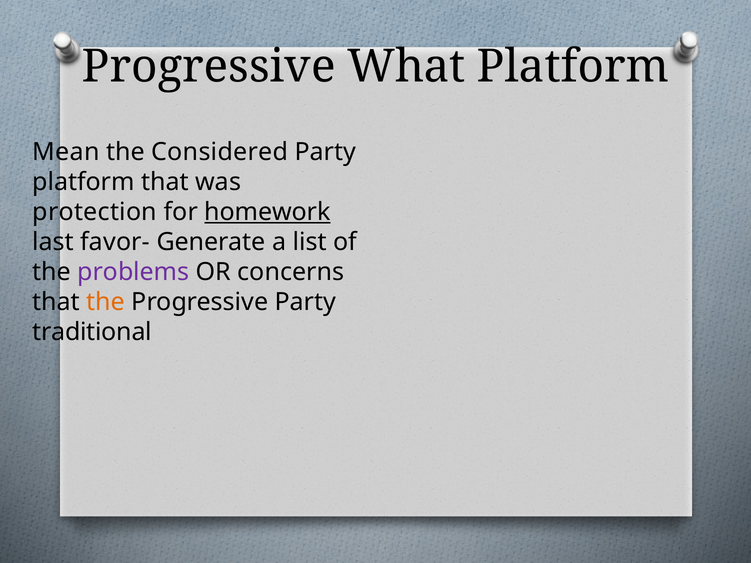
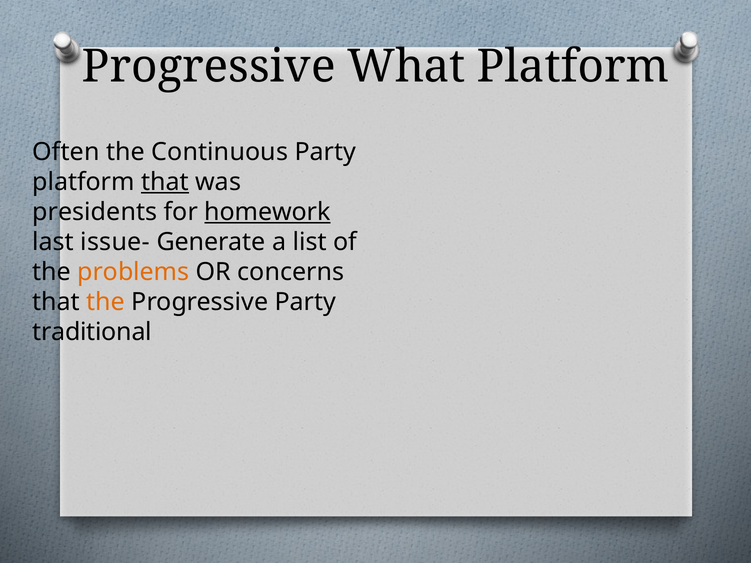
Mean: Mean -> Often
Considered: Considered -> Continuous
that at (165, 182) underline: none -> present
protection: protection -> presidents
favor-: favor- -> issue-
problems colour: purple -> orange
